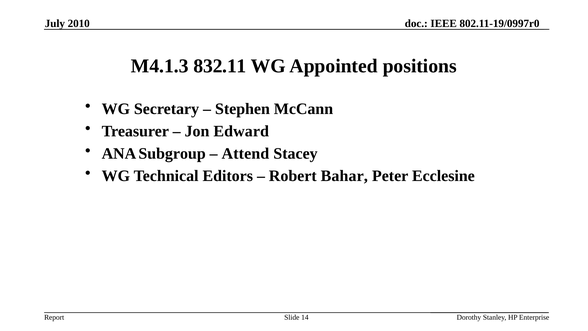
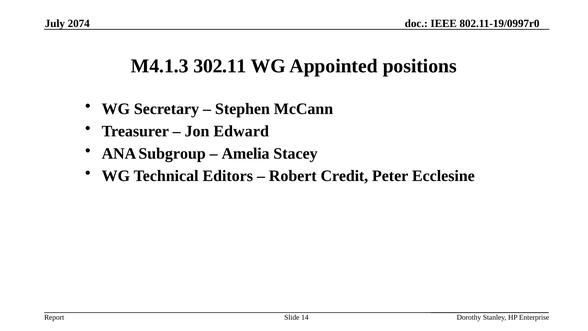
2010: 2010 -> 2074
832.11: 832.11 -> 302.11
Attend: Attend -> Amelia
Bahar: Bahar -> Credit
